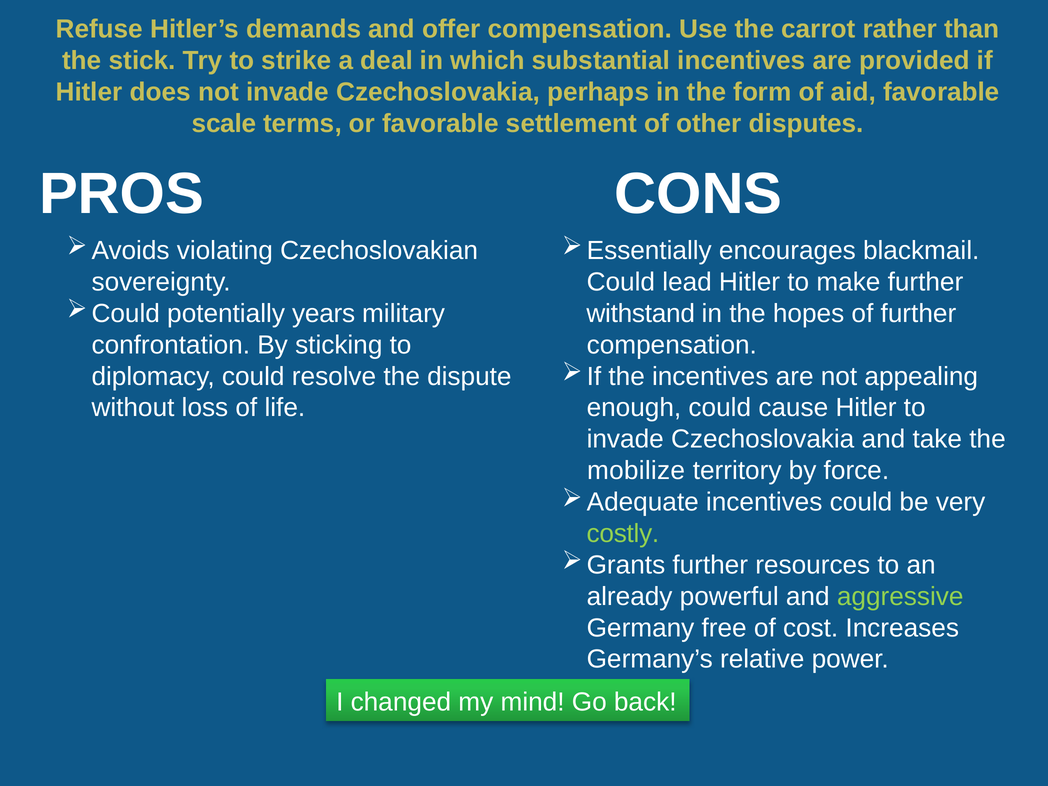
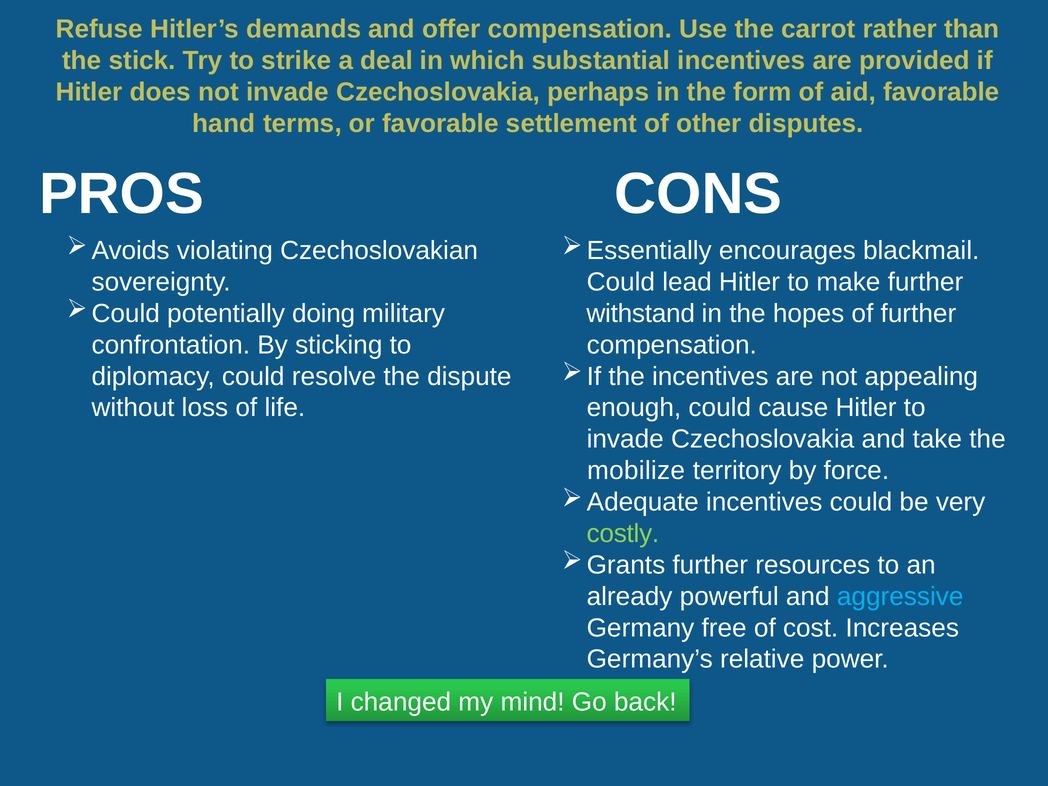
scale: scale -> hand
years: years -> doing
aggressive colour: light green -> light blue
